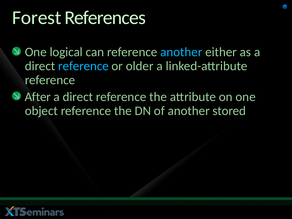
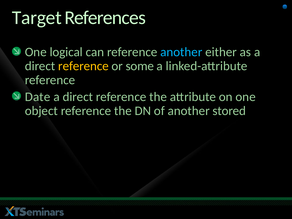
Forest: Forest -> Target
reference at (83, 66) colour: light blue -> yellow
older: older -> some
After: After -> Date
